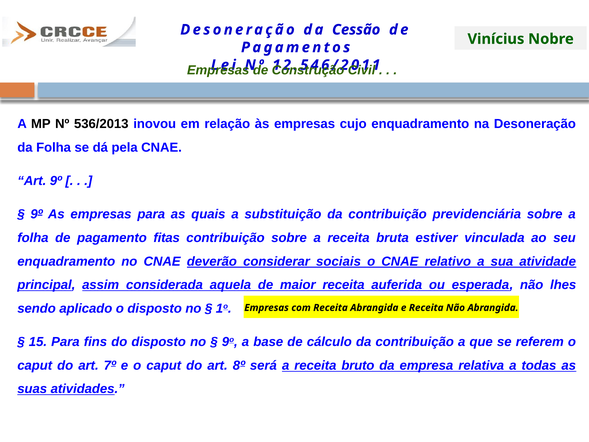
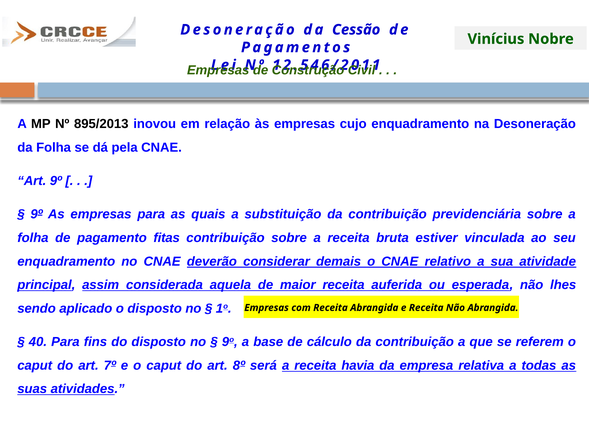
536/2013: 536/2013 -> 895/2013
sociais: sociais -> demais
15: 15 -> 40
bruto: bruto -> havia
